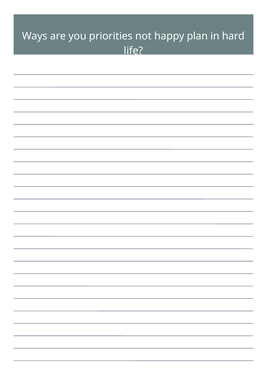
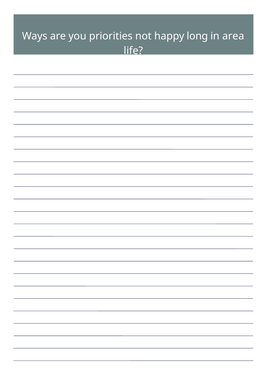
plan: plan -> long
hard: hard -> area
